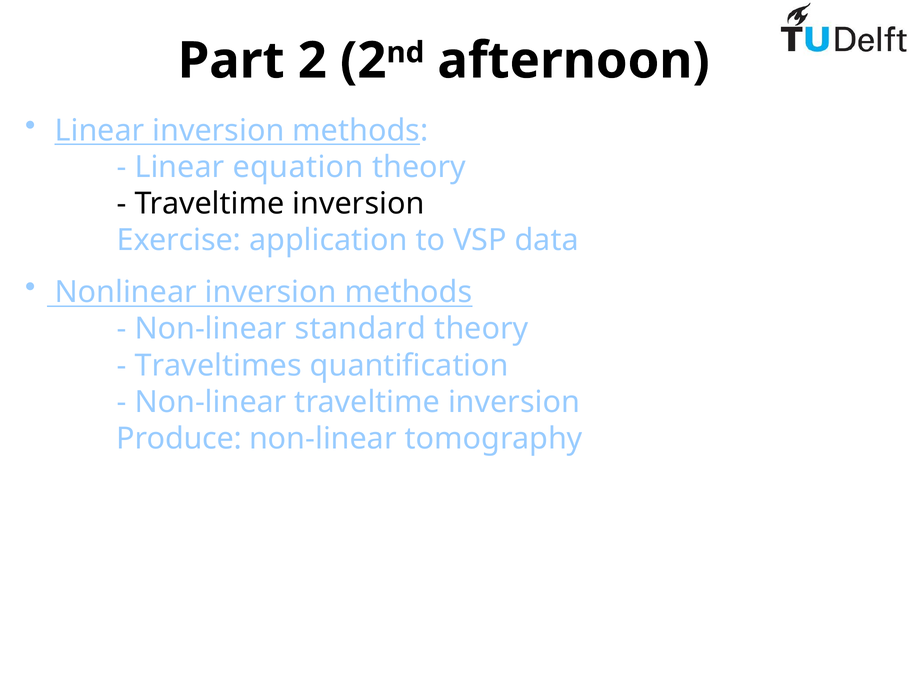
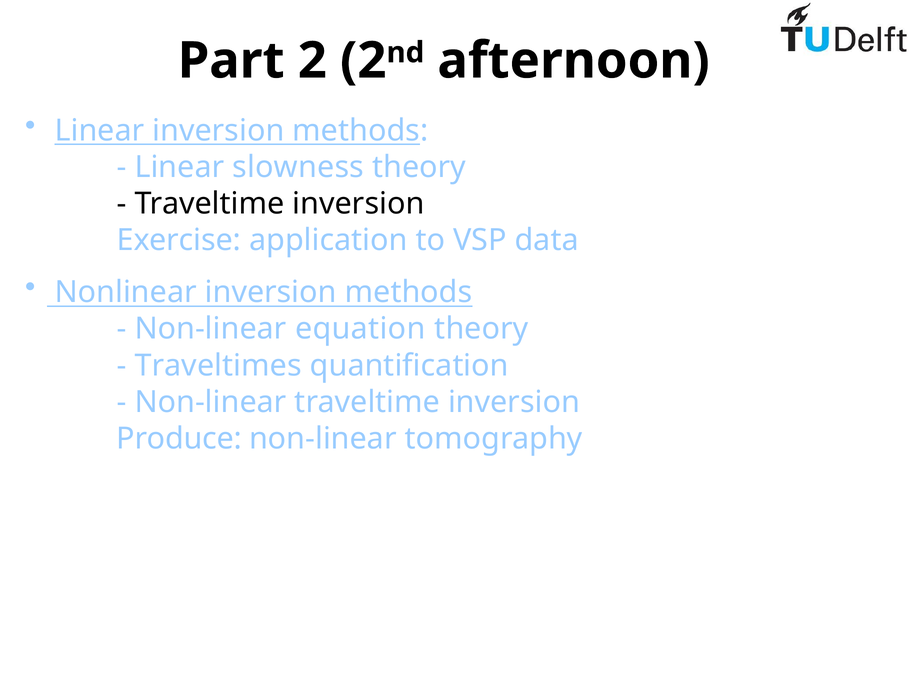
equation: equation -> slowness
standard: standard -> equation
